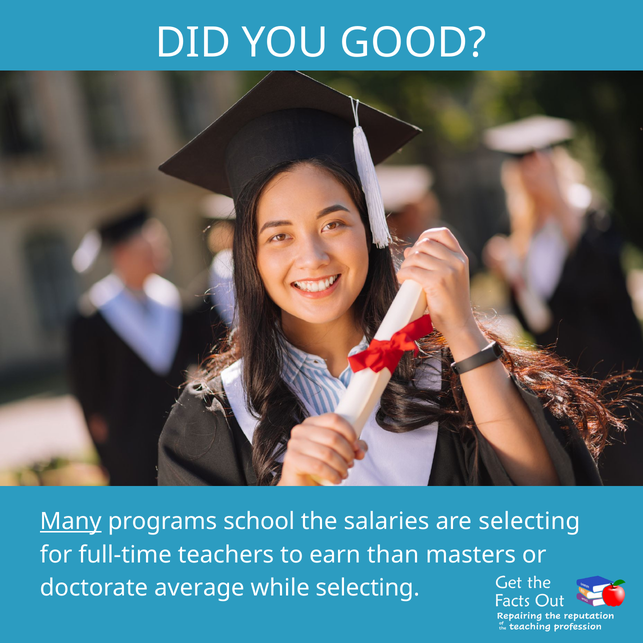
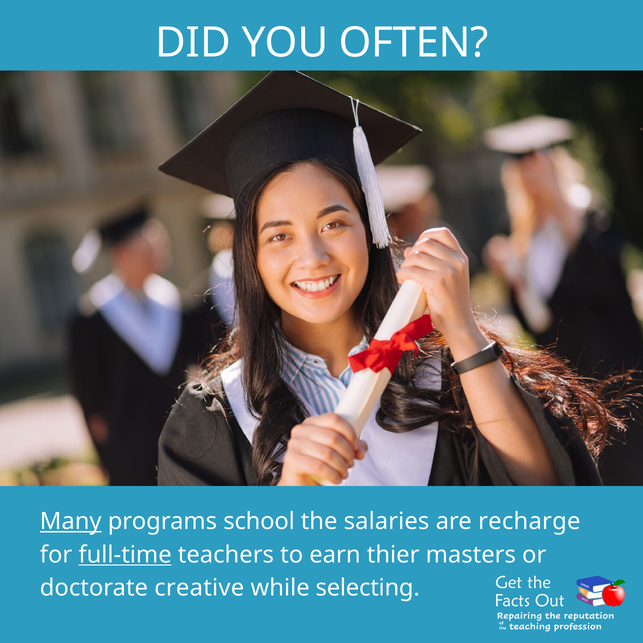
GOOD: GOOD -> OFTEN
are selecting: selecting -> recharge
full-time underline: none -> present
than: than -> thier
average: average -> creative
